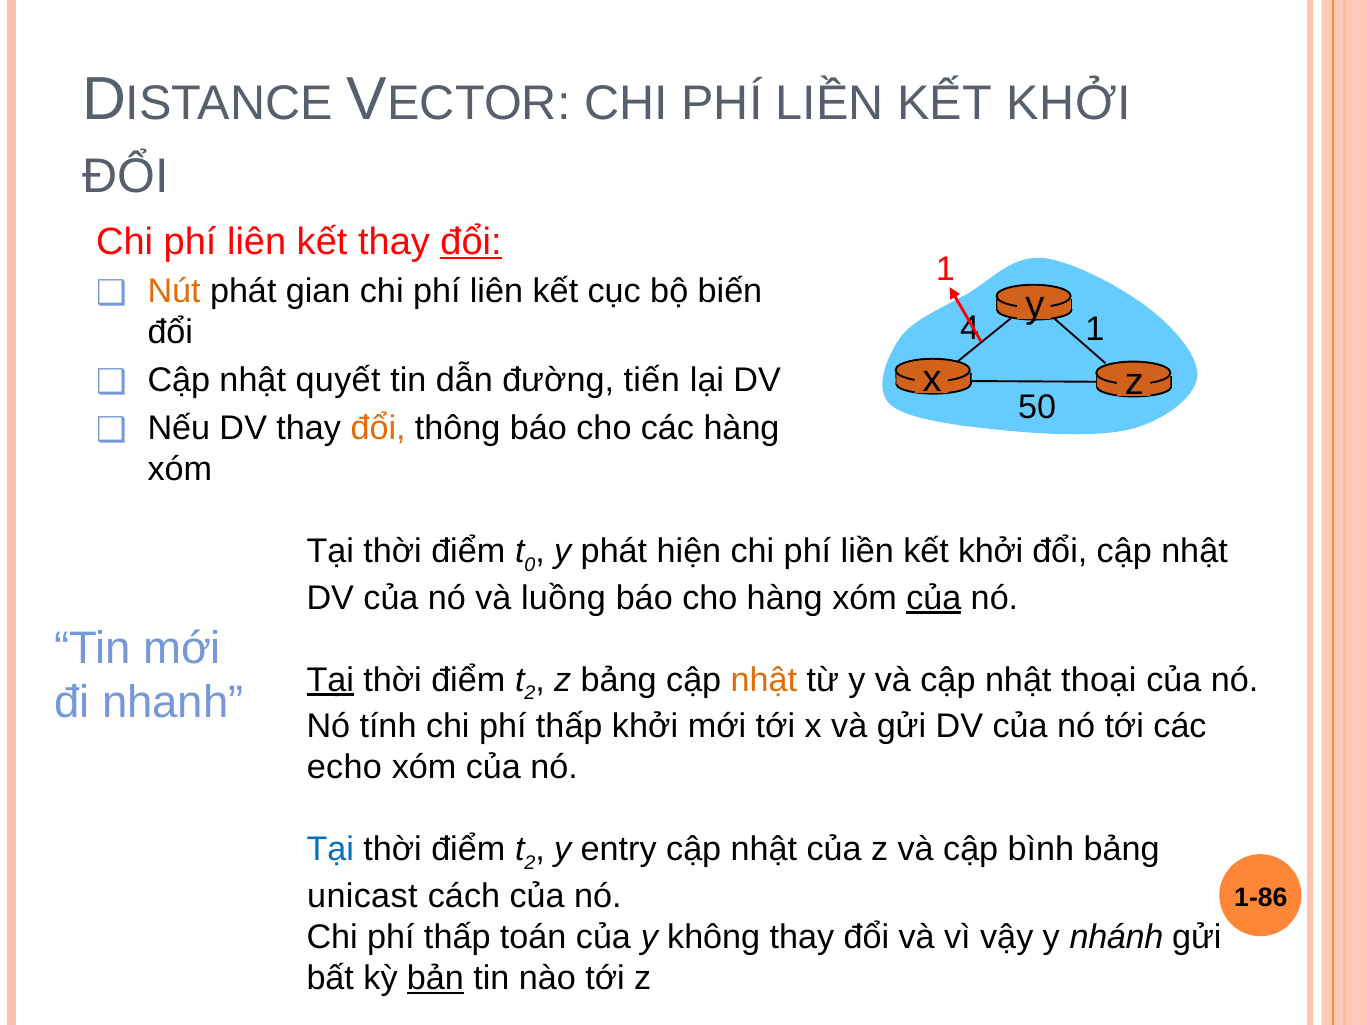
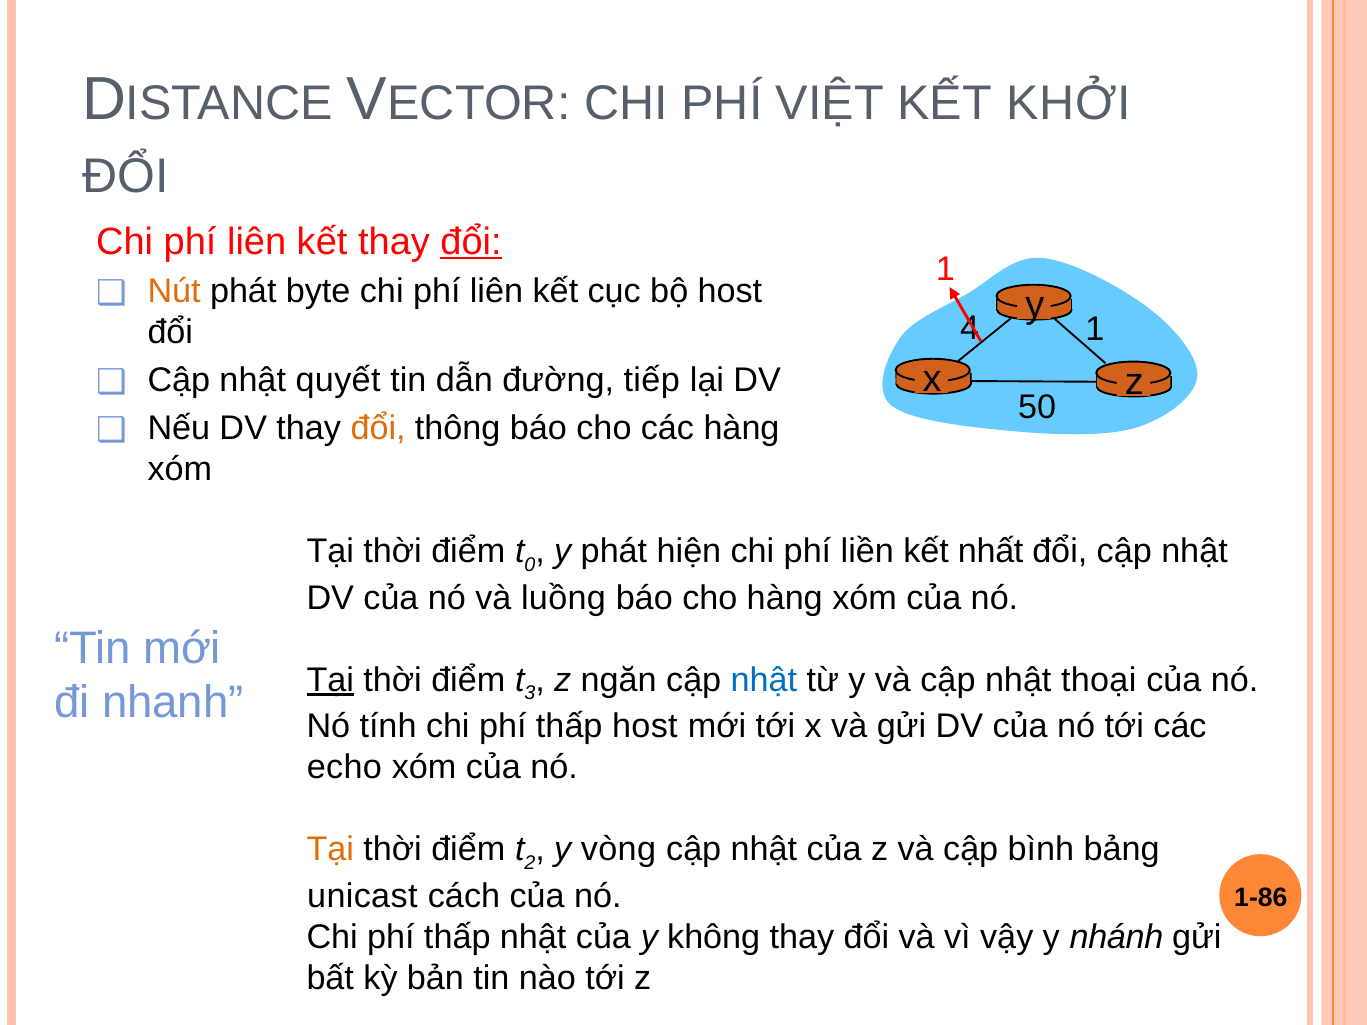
LIỀN at (830, 104): LIỀN -> VIỆT
gian: gian -> byte
bộ biến: biến -> host
tiến: tiến -> tiếp
khởi at (991, 551): khởi -> nhất
của at (934, 598) underline: present -> none
2 at (530, 693): 2 -> 3
z bảng: bảng -> ngăn
nhật at (764, 680) colour: orange -> blue
thấp khởi: khởi -> host
Tại at (330, 850) colour: blue -> orange
entry: entry -> vòng
thấp toán: toán -> nhật
bản underline: present -> none
